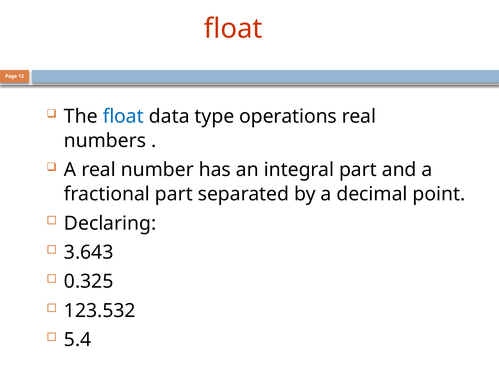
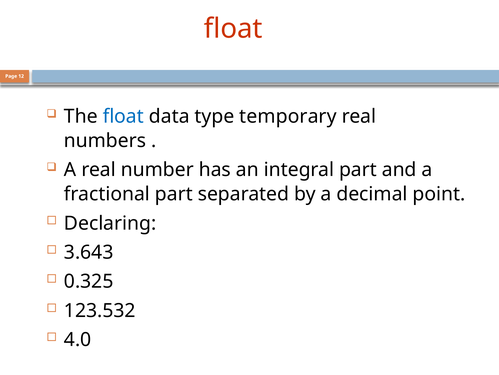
operations: operations -> temporary
5.4: 5.4 -> 4.0
